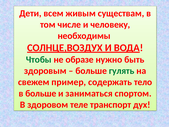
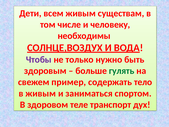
Чтобы colour: green -> purple
образе: образе -> только
в больше: больше -> живым
